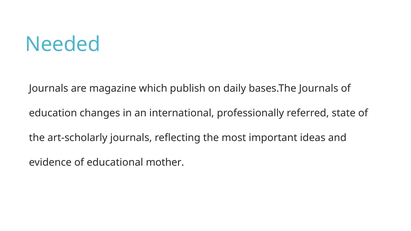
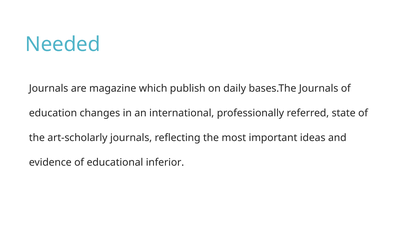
mother: mother -> inferior
